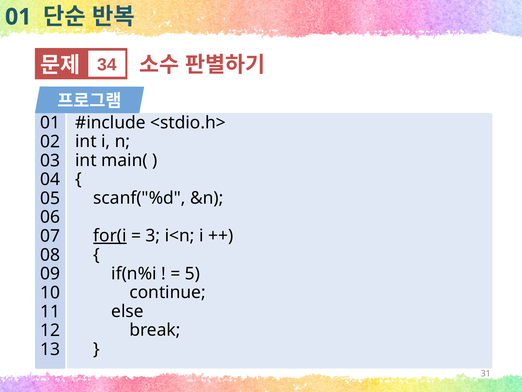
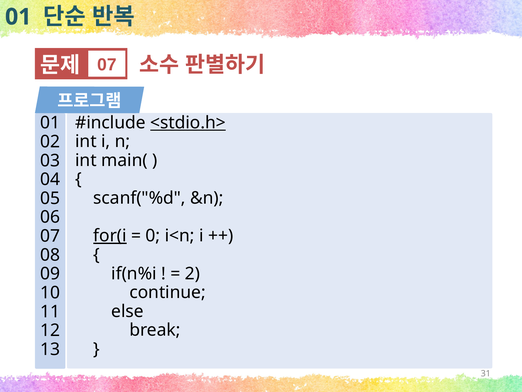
34 at (107, 65): 34 -> 07
<stdio.h> underline: none -> present
3: 3 -> 0
5: 5 -> 2
